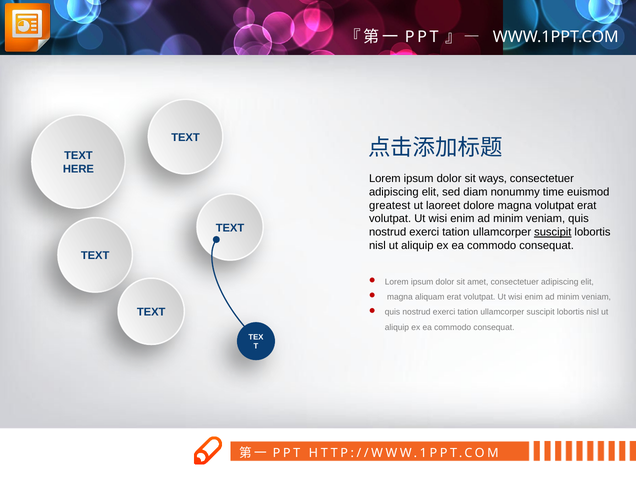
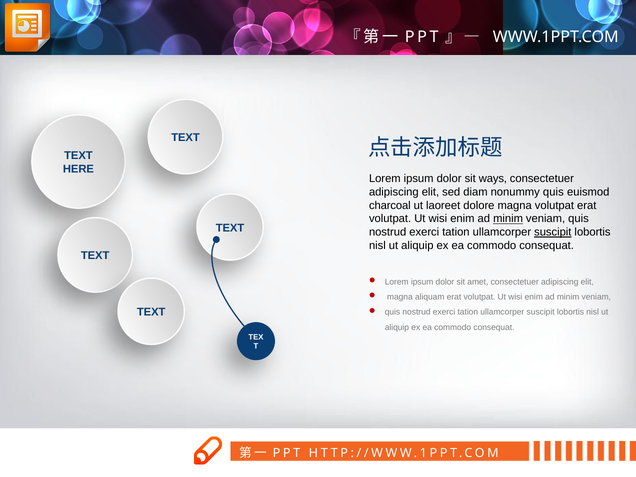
nonummy time: time -> quis
greatest: greatest -> charcoal
minim at (508, 219) underline: none -> present
